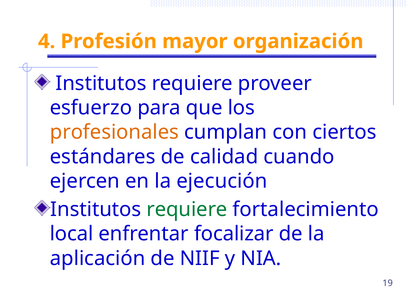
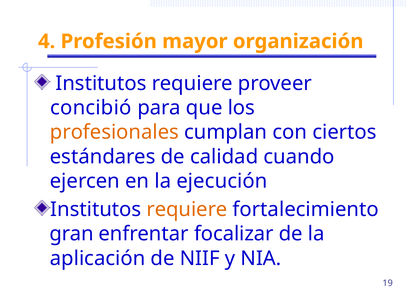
esfuerzo: esfuerzo -> concibió
requiere at (187, 210) colour: green -> orange
local: local -> gran
